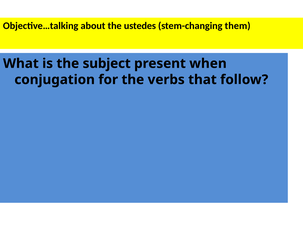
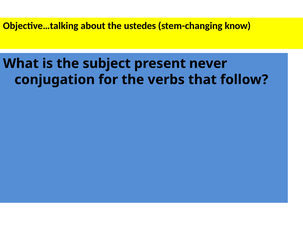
them: them -> know
when: when -> never
